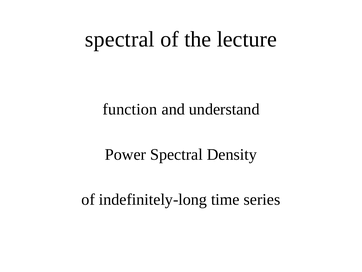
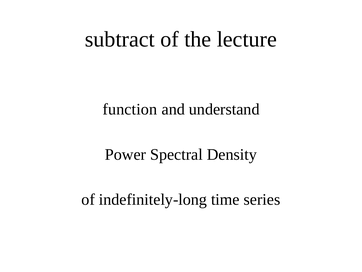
spectral at (120, 39): spectral -> subtract
